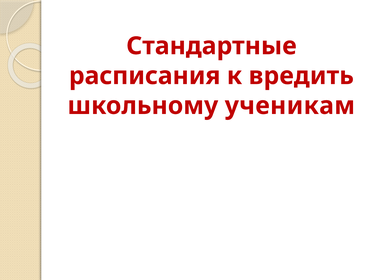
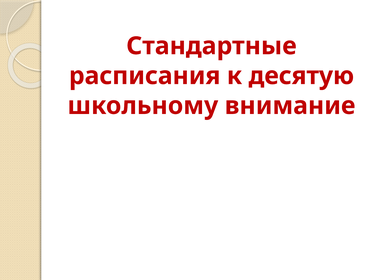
вредить: вредить -> десятую
ученикам: ученикам -> внимание
